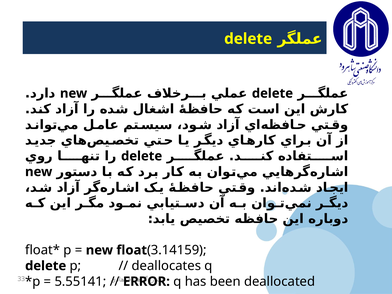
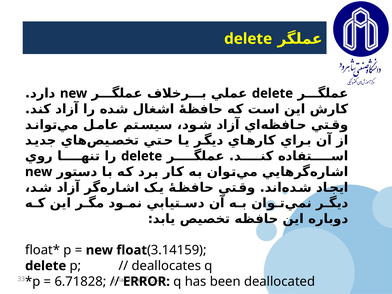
5.55141: 5.55141 -> 6.71828
